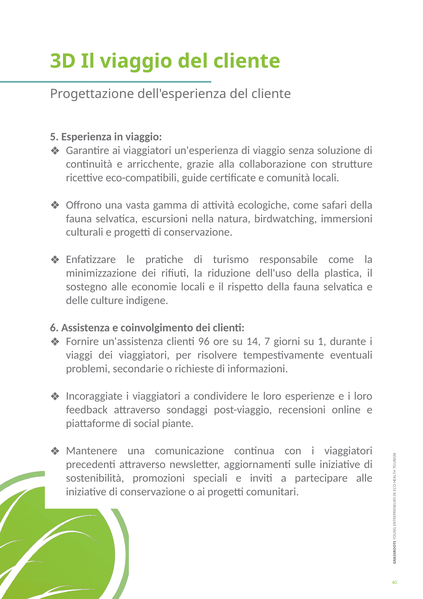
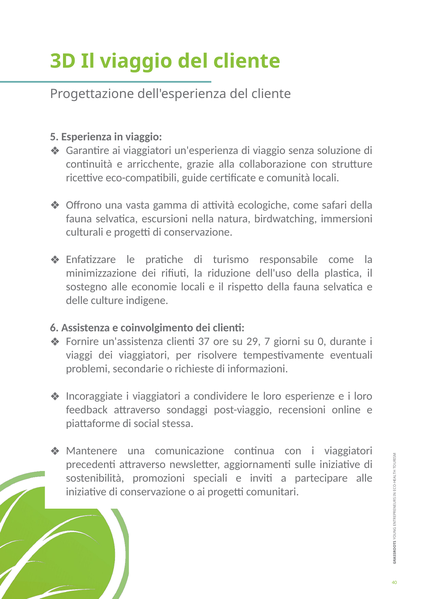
96: 96 -> 37
14: 14 -> 29
1: 1 -> 0
piante: piante -> stessa
